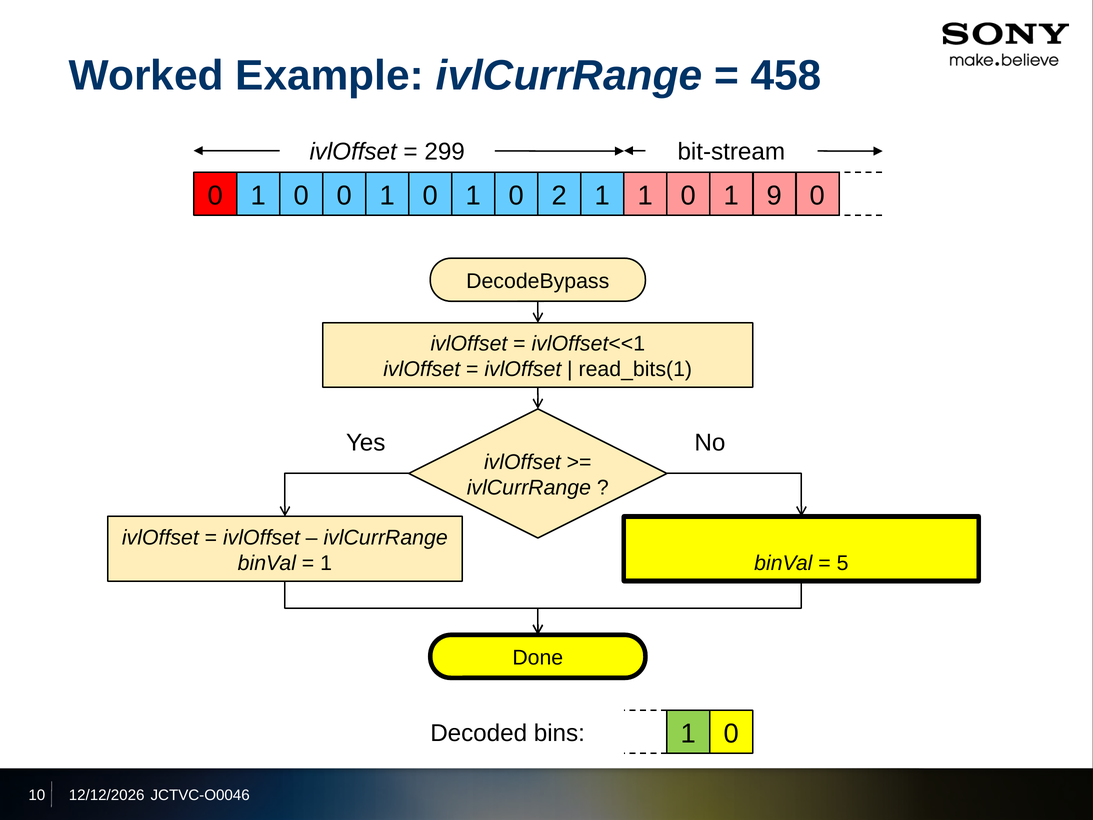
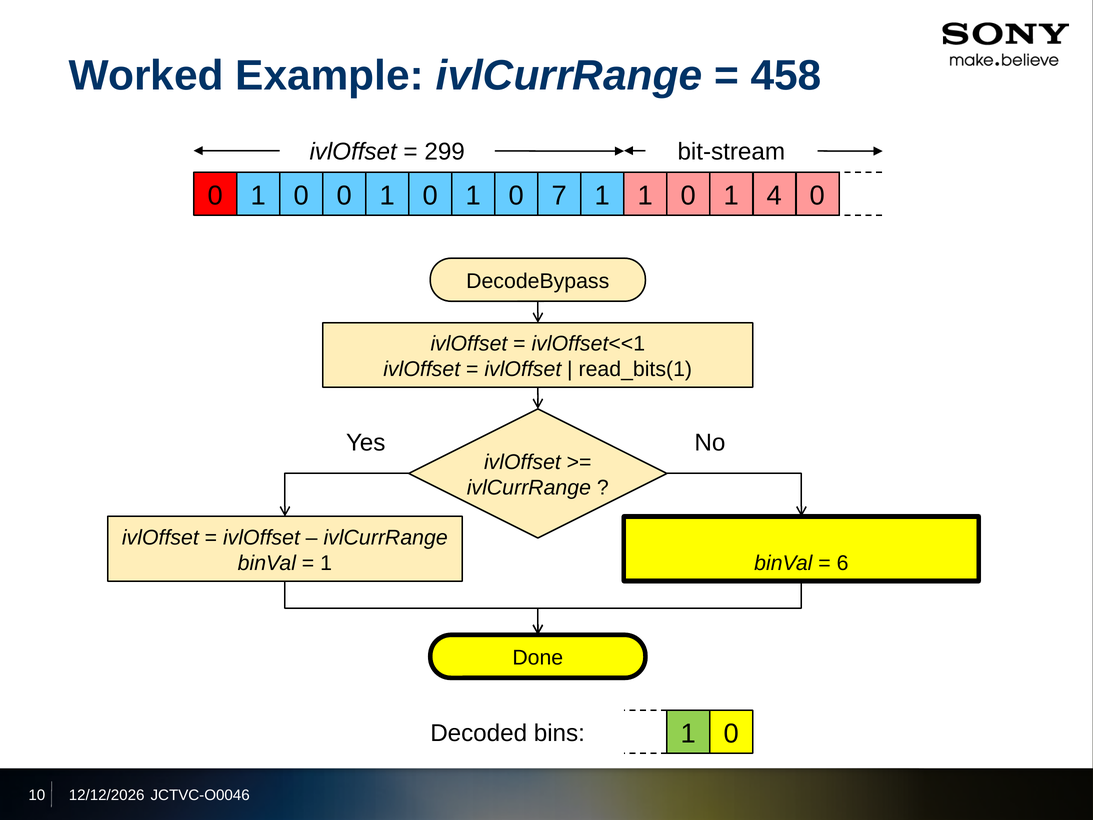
2: 2 -> 7
9: 9 -> 4
5: 5 -> 6
